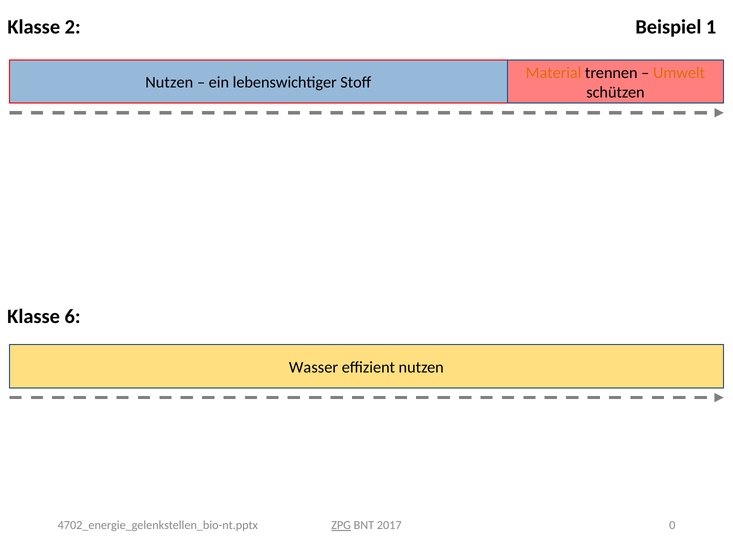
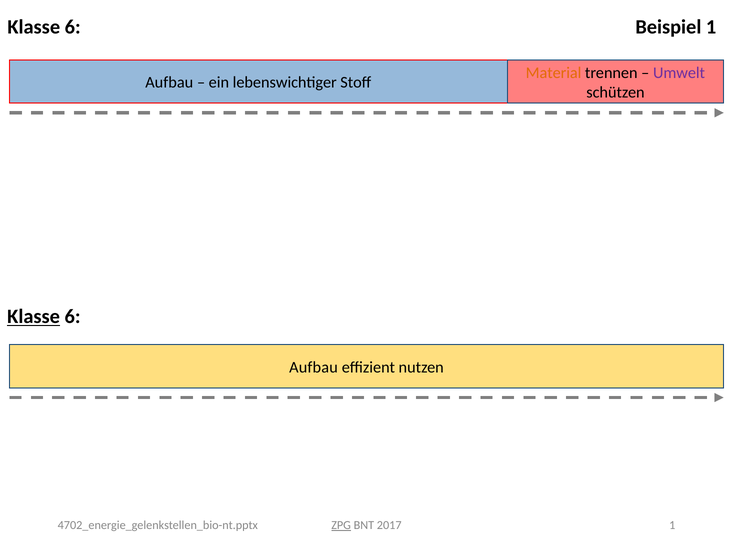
2 at (73, 27): 2 -> 6
Umwelt colour: orange -> purple
Nutzen at (169, 83): Nutzen -> Aufbau
Klasse at (34, 317) underline: none -> present
Wasser at (314, 367): Wasser -> Aufbau
2017 0: 0 -> 1
